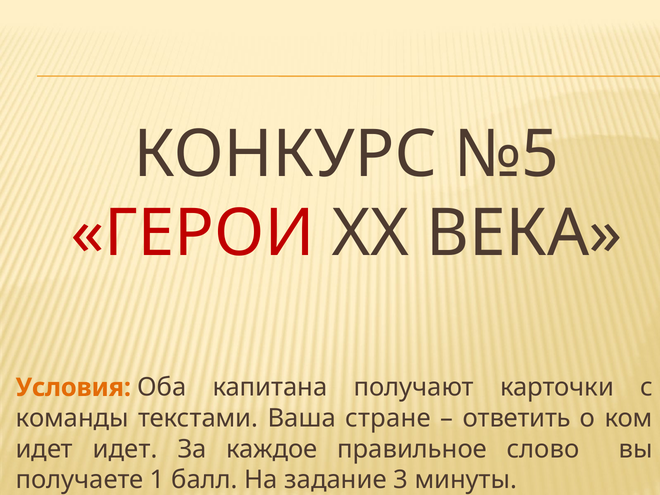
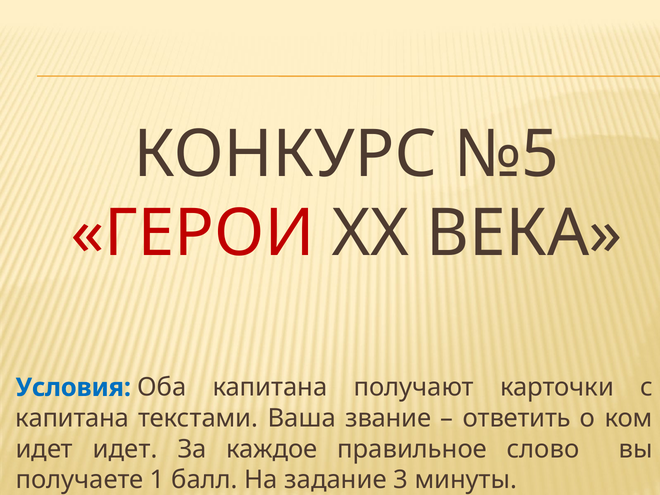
Условия colour: orange -> blue
команды at (72, 418): команды -> капитана
стране: стране -> звание
